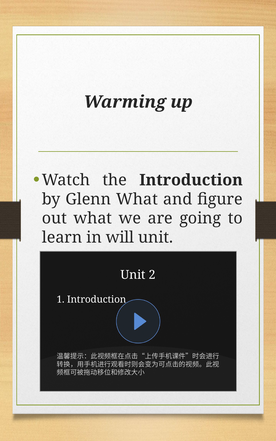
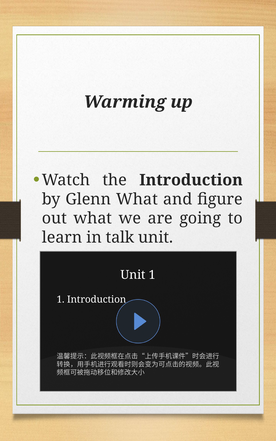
will: will -> talk
Unit 2: 2 -> 1
